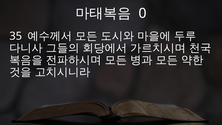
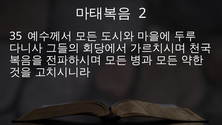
0: 0 -> 2
